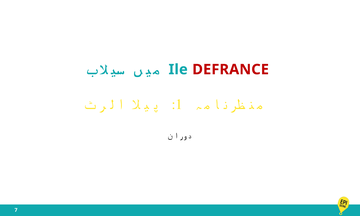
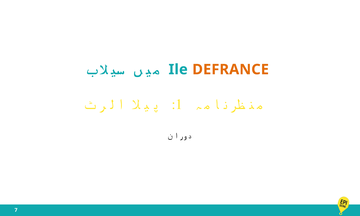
DEFRANCE colour: red -> orange
